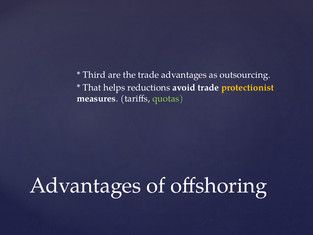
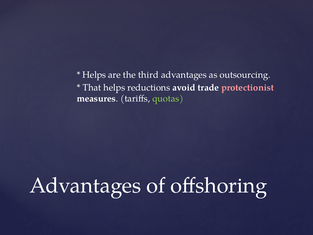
Third at (94, 75): Third -> Helps
the trade: trade -> third
protectionist colour: yellow -> pink
